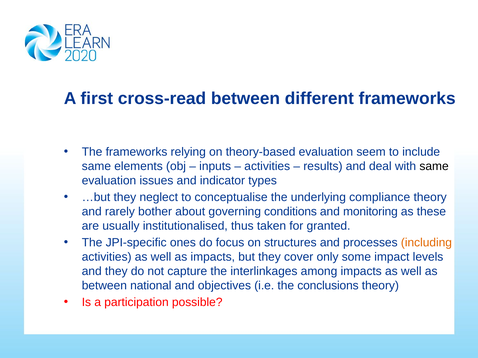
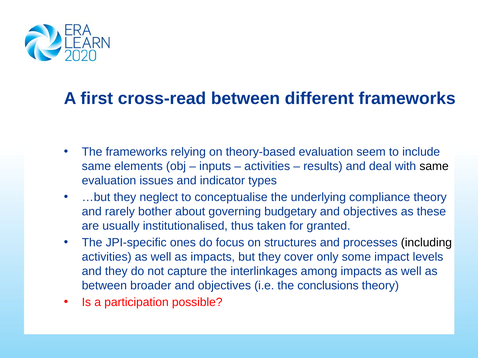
conditions: conditions -> budgetary
monitoring at (370, 212): monitoring -> objectives
including colour: orange -> black
national: national -> broader
